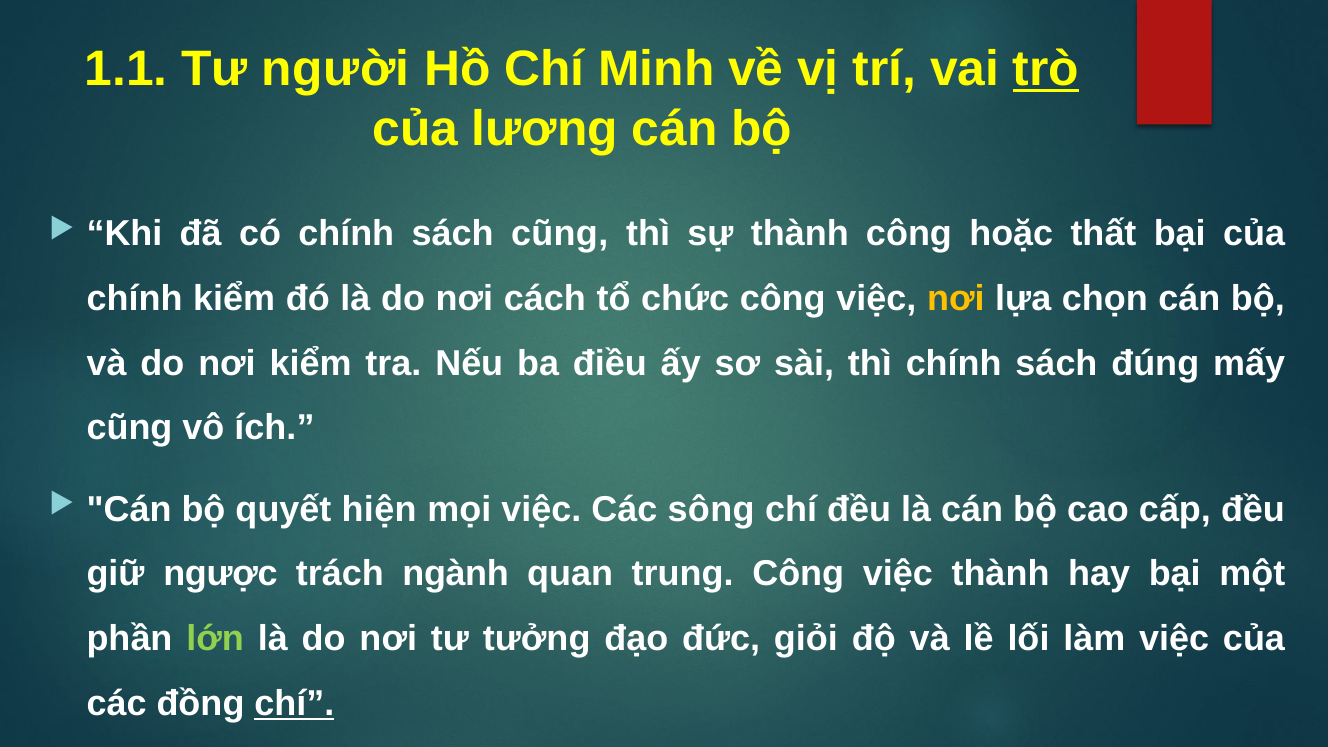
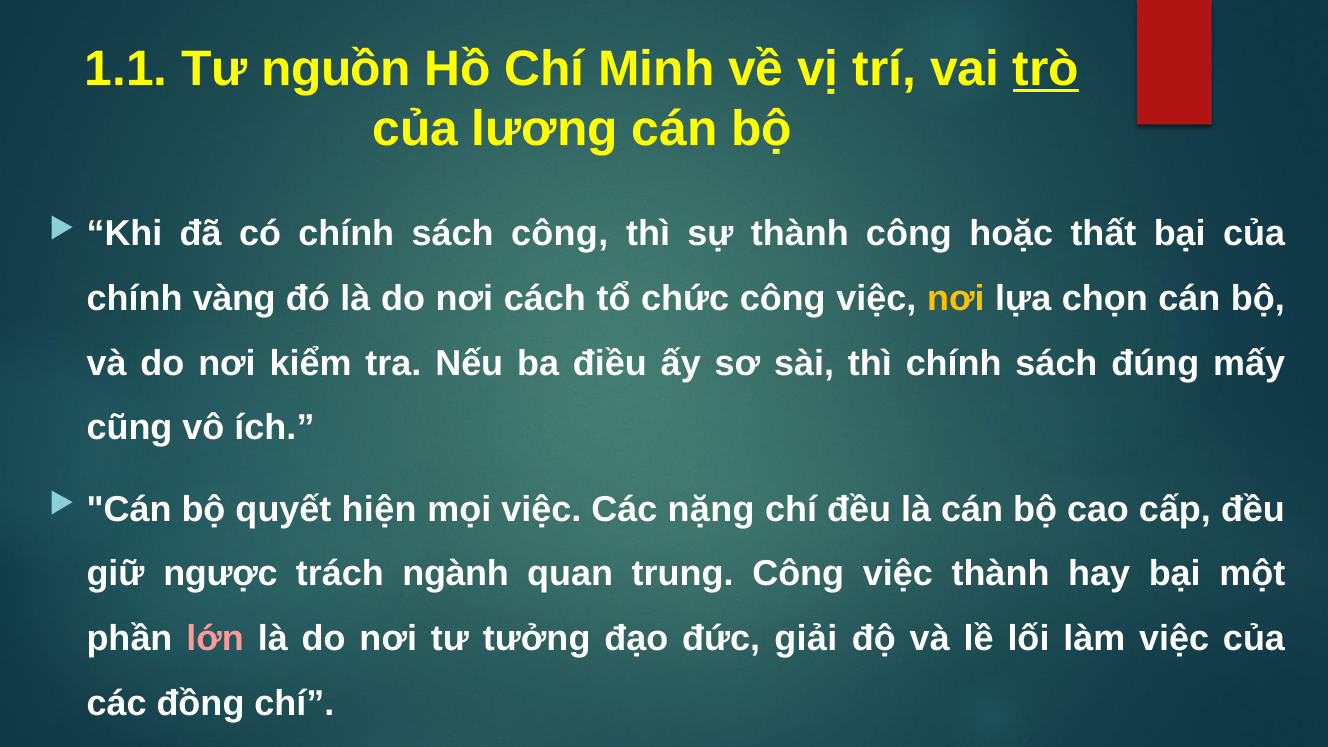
người: người -> nguồn
sách cũng: cũng -> công
chính kiểm: kiểm -> vàng
sông: sông -> nặng
lớn colour: light green -> pink
giỏi: giỏi -> giải
chí at (294, 703) underline: present -> none
